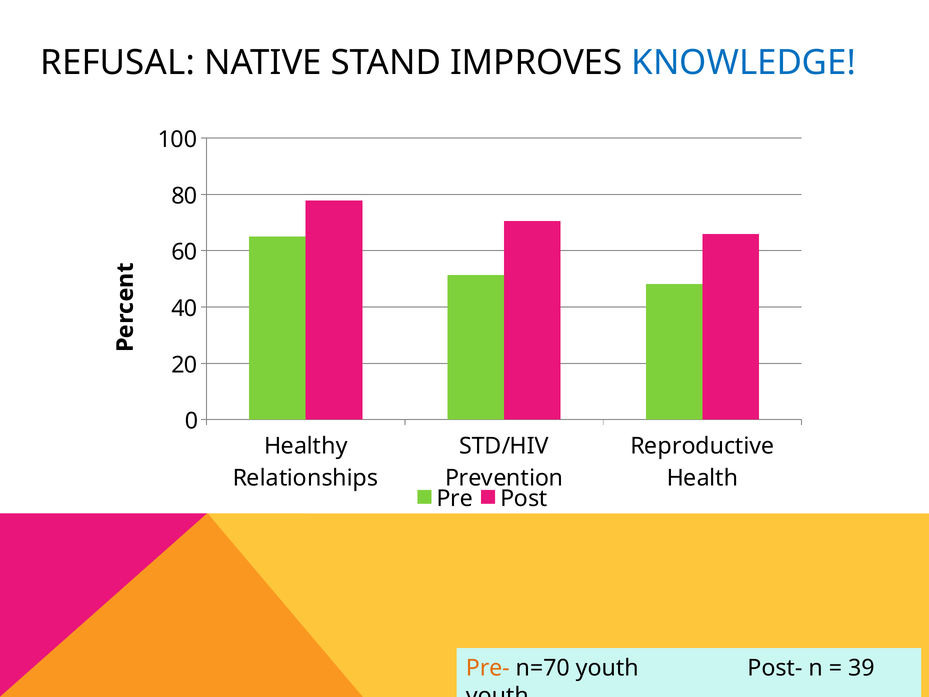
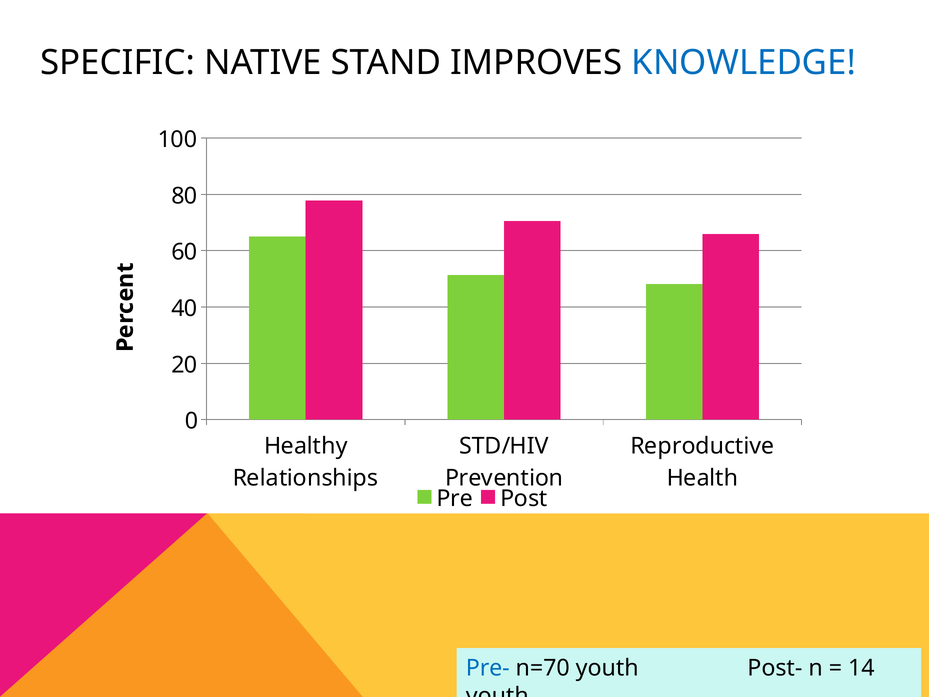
REFUSAL: REFUSAL -> SPECIFIC
Pre- colour: orange -> blue
39: 39 -> 14
